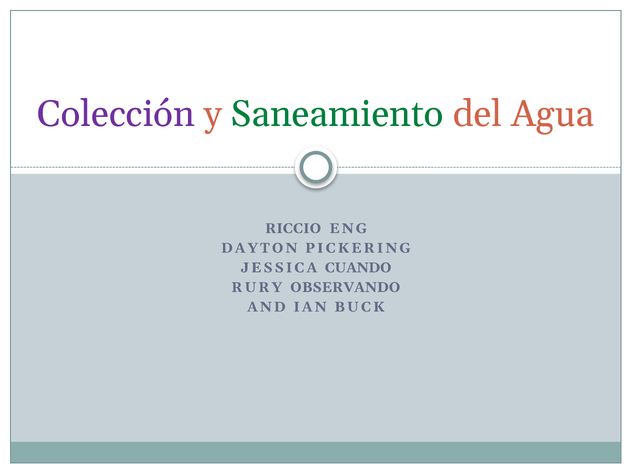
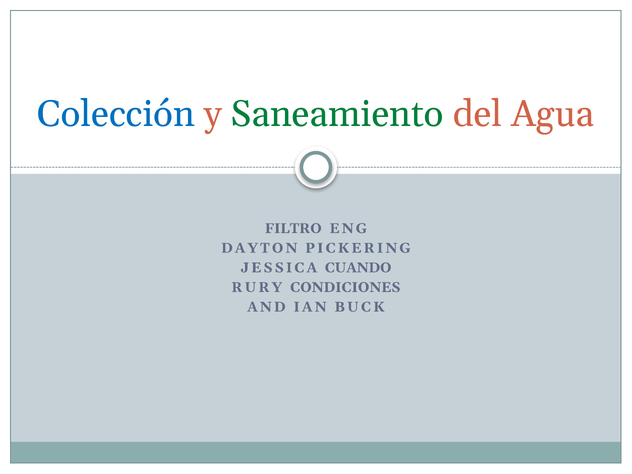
Colección colour: purple -> blue
RICCIO: RICCIO -> FILTRO
OBSERVANDO: OBSERVANDO -> CONDICIONES
